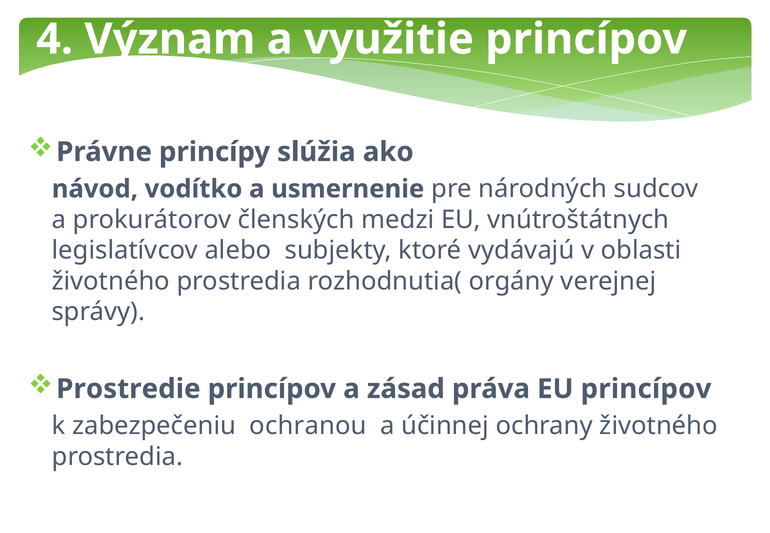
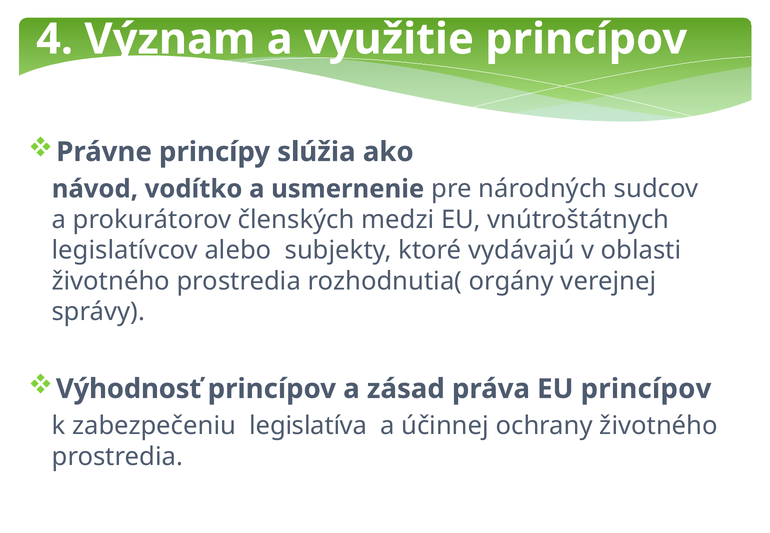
Prostredie: Prostredie -> Výhodnosť
ochranou: ochranou -> legislatíva
